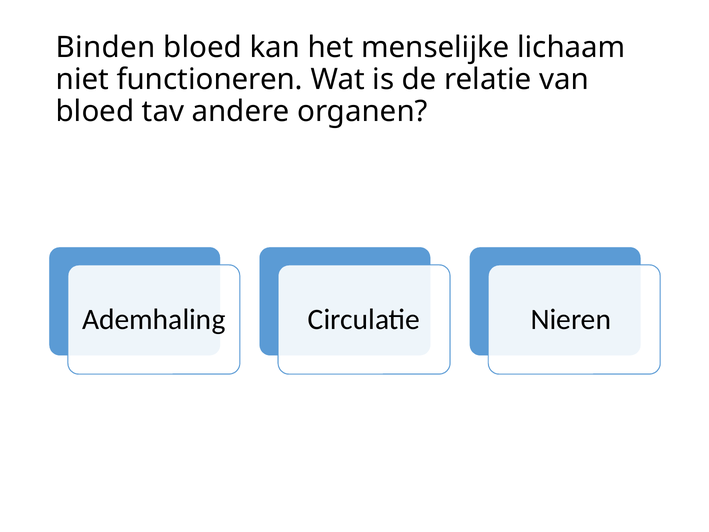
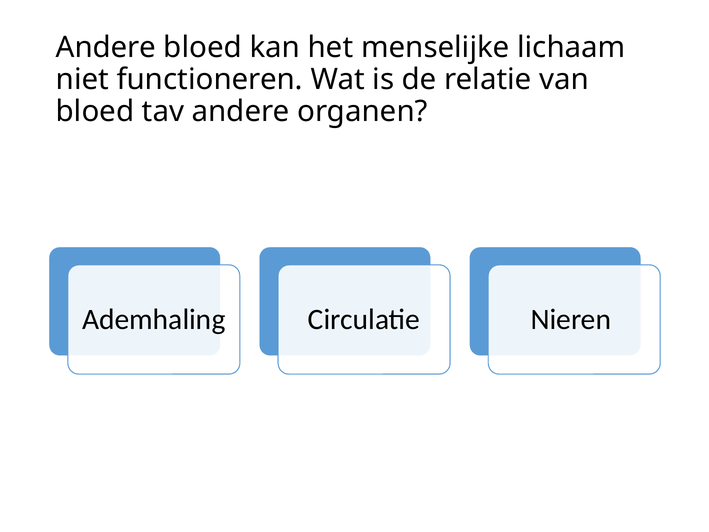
Binden at (106, 48): Binden -> Andere
